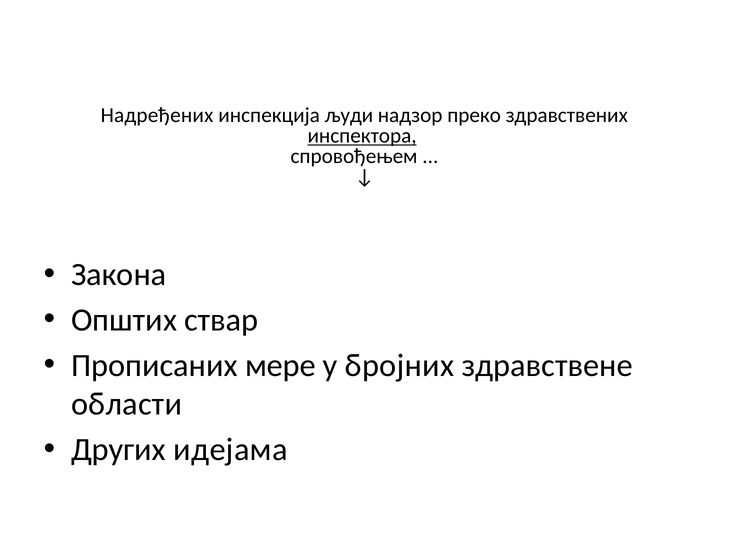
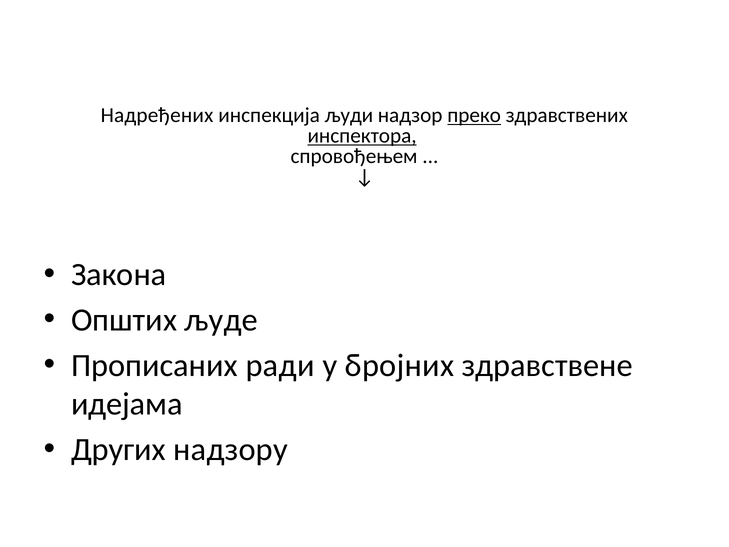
преко underline: none -> present
ствар: ствар -> људе
мере: мере -> ради
области: области -> идејама
идејама: идејама -> надзору
